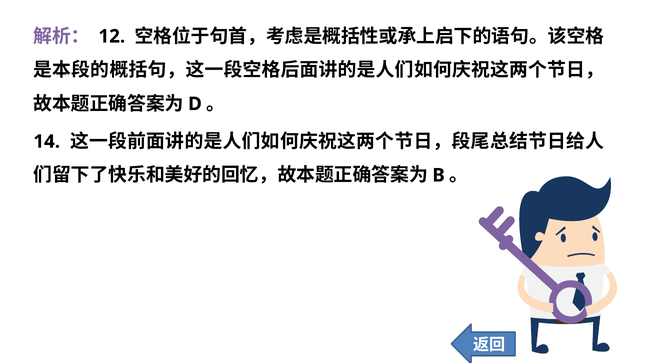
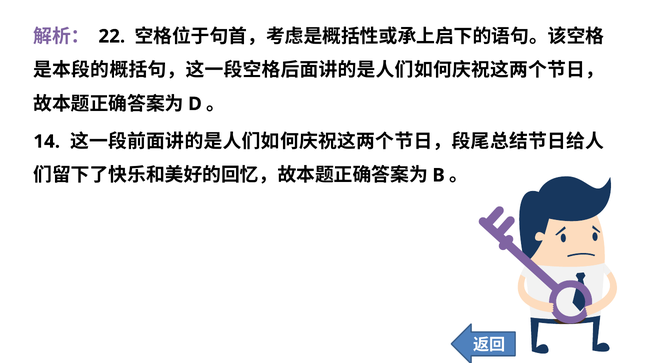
12: 12 -> 22
